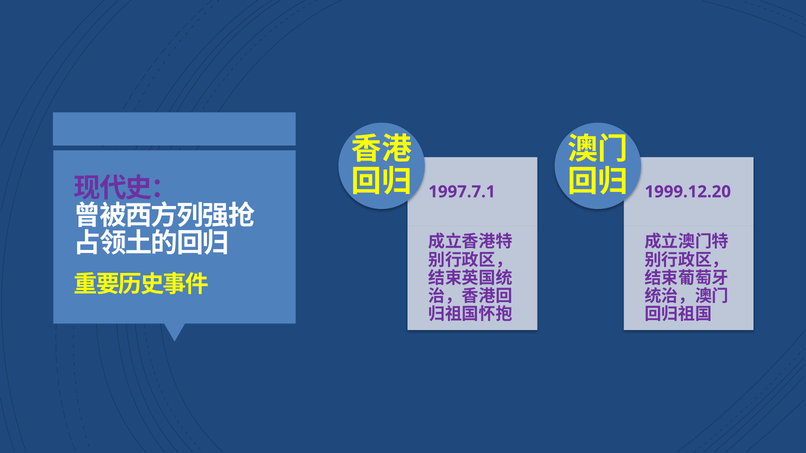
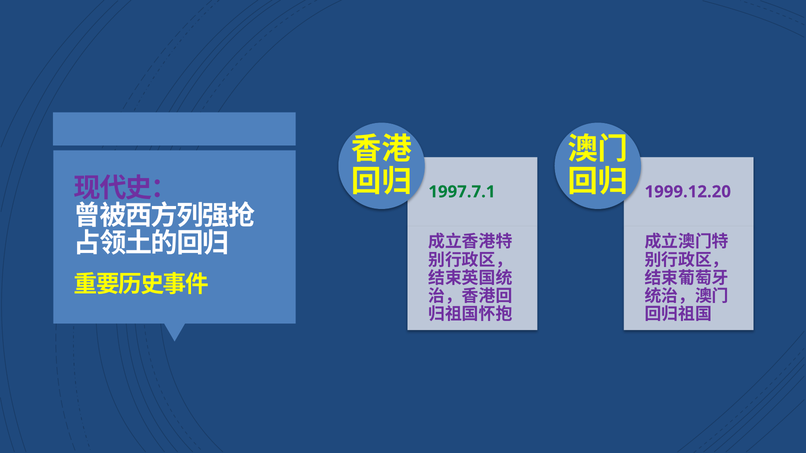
1997.7.1 colour: purple -> green
